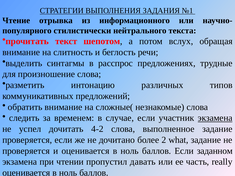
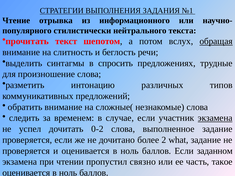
обращая underline: none -> present
расспрос: расспрос -> спросить
4-2: 4-2 -> 0-2
давать: давать -> связно
really: really -> такое
